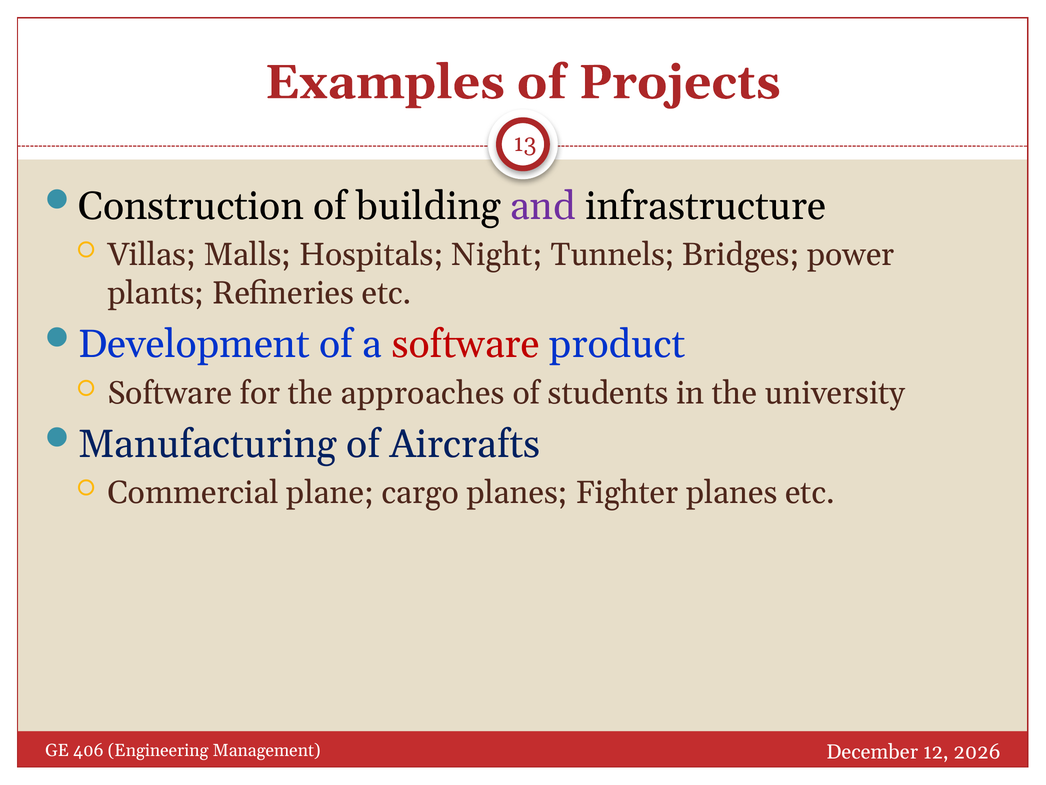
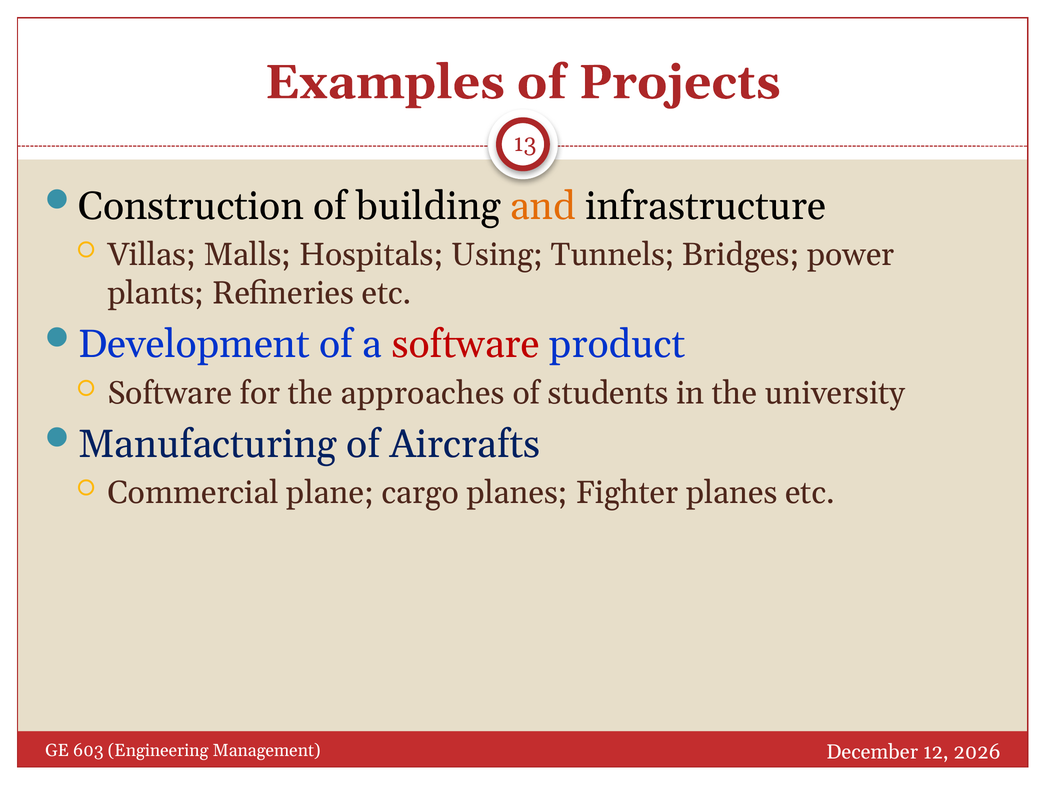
and colour: purple -> orange
Night: Night -> Using
406: 406 -> 603
